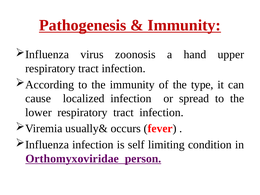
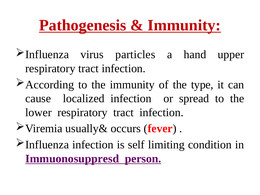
zoonosis: zoonosis -> particles
Orthomyxoviridae: Orthomyxoviridae -> Immuonosuppresd
